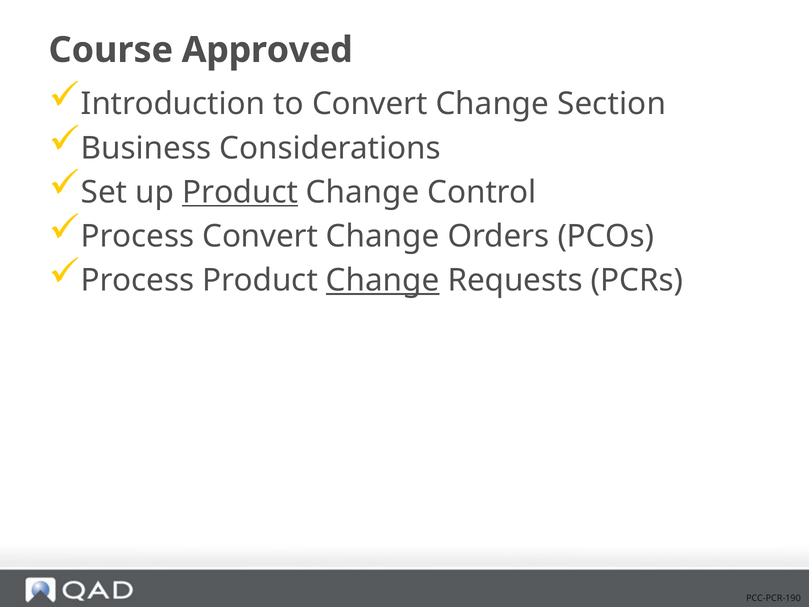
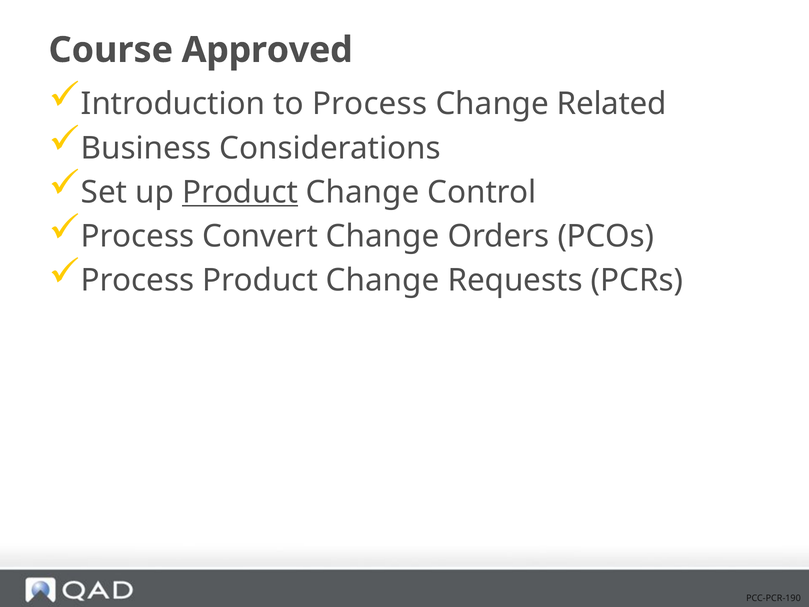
to Convert: Convert -> Process
Section: Section -> Related
Change at (383, 280) underline: present -> none
